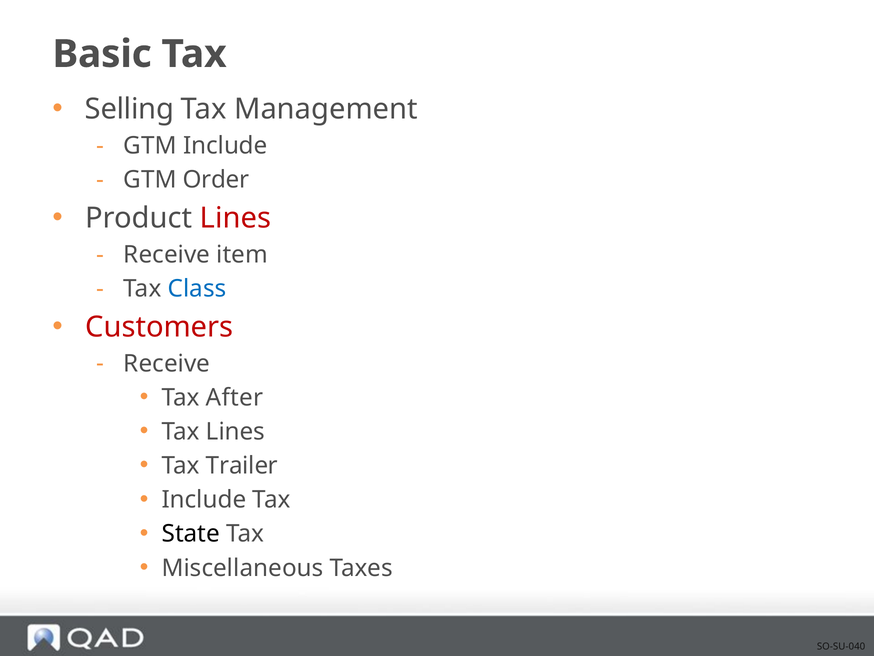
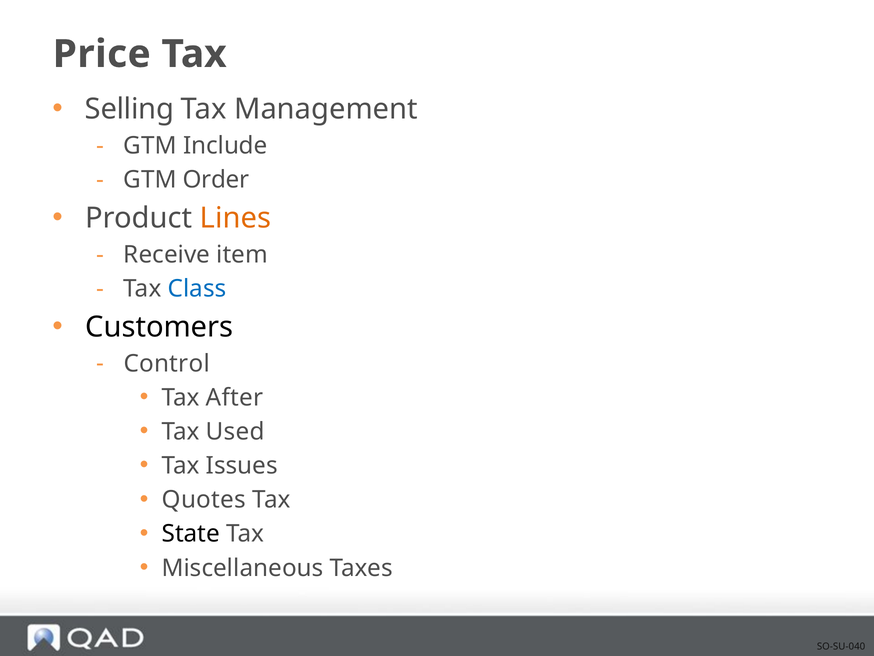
Basic: Basic -> Price
Lines at (235, 218) colour: red -> orange
Customers colour: red -> black
Receive at (167, 363): Receive -> Control
Tax Lines: Lines -> Used
Trailer: Trailer -> Issues
Include at (204, 500): Include -> Quotes
